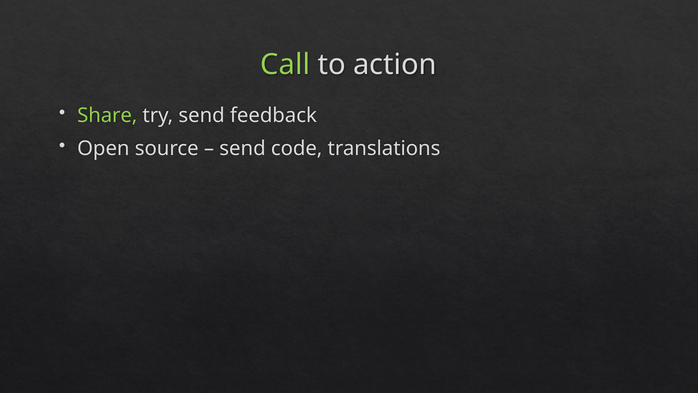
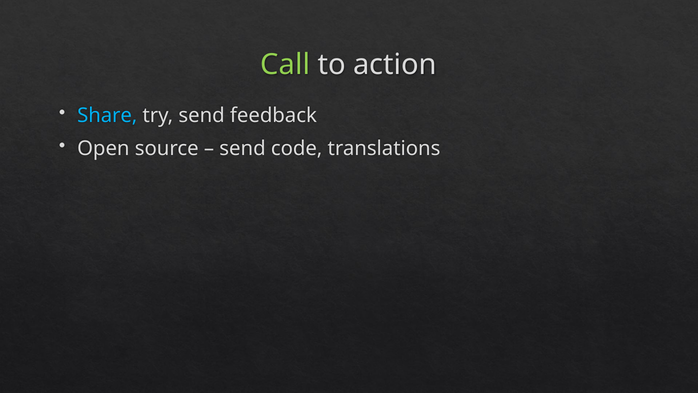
Share colour: light green -> light blue
